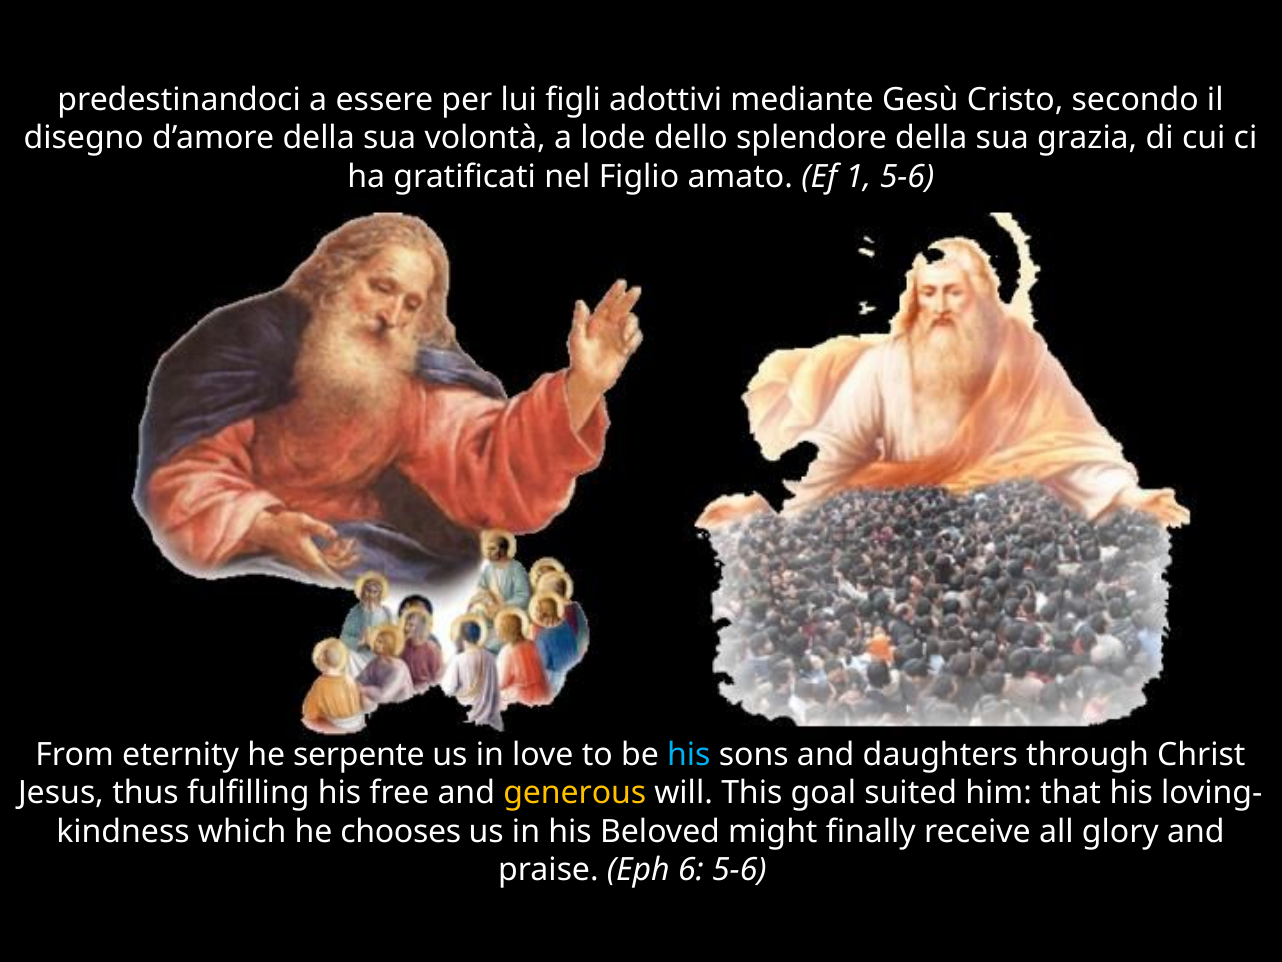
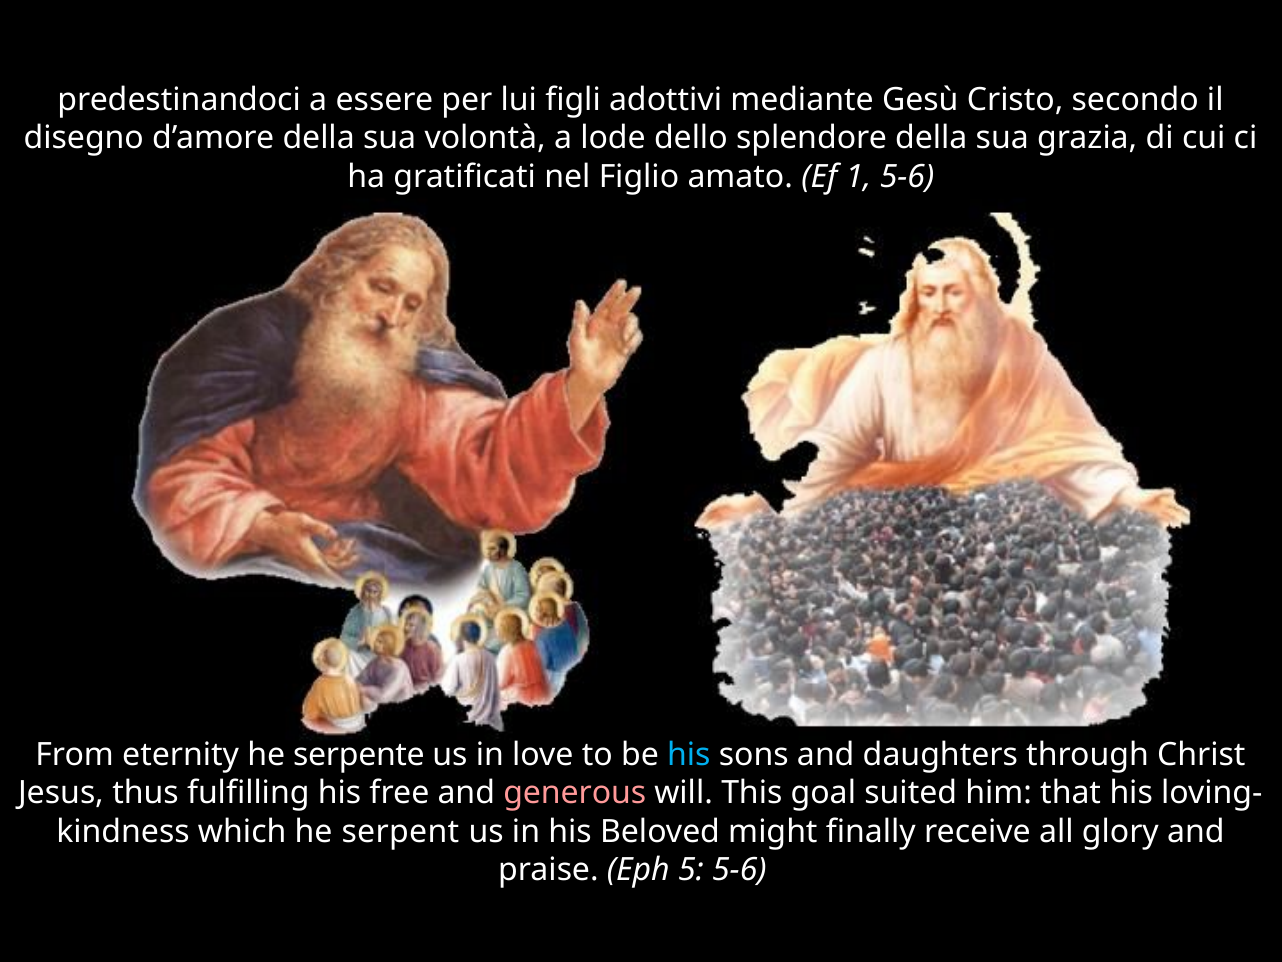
generous colour: yellow -> pink
chooses: chooses -> serpent
6: 6 -> 5
